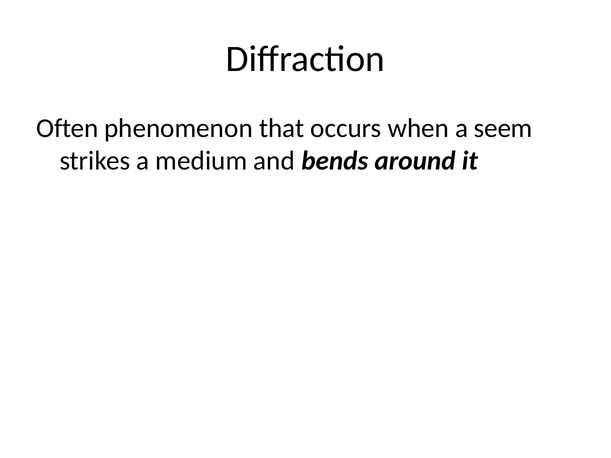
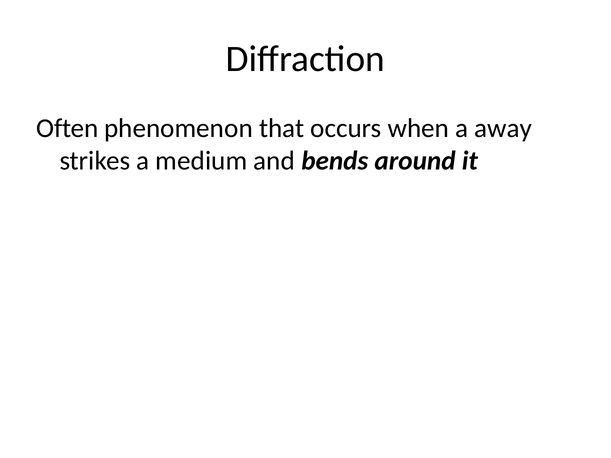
seem: seem -> away
